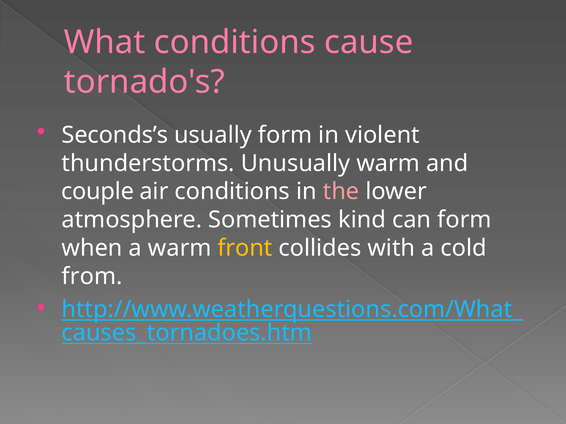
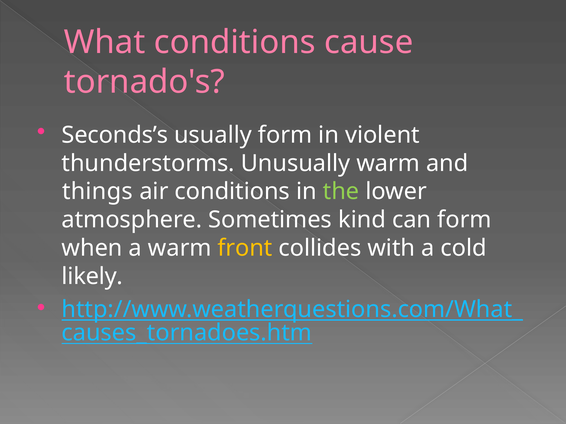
couple: couple -> things
the colour: pink -> light green
from: from -> likely
